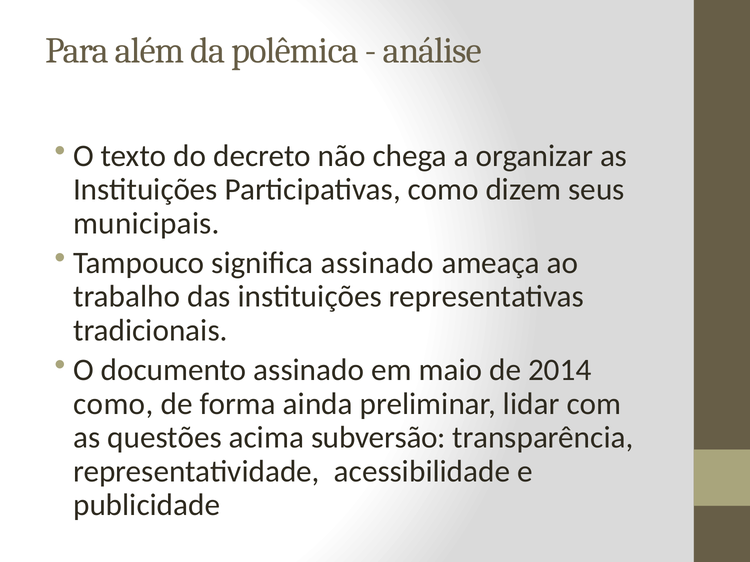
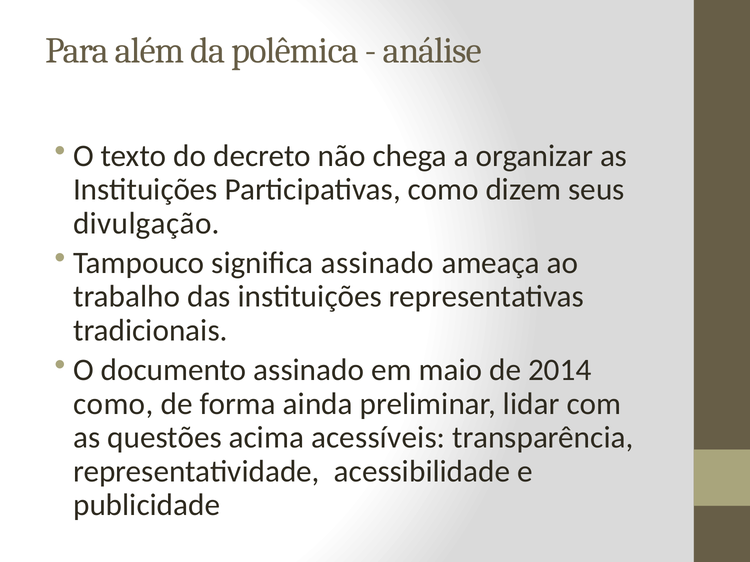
municipais: municipais -> divulgação
subversão: subversão -> acessíveis
